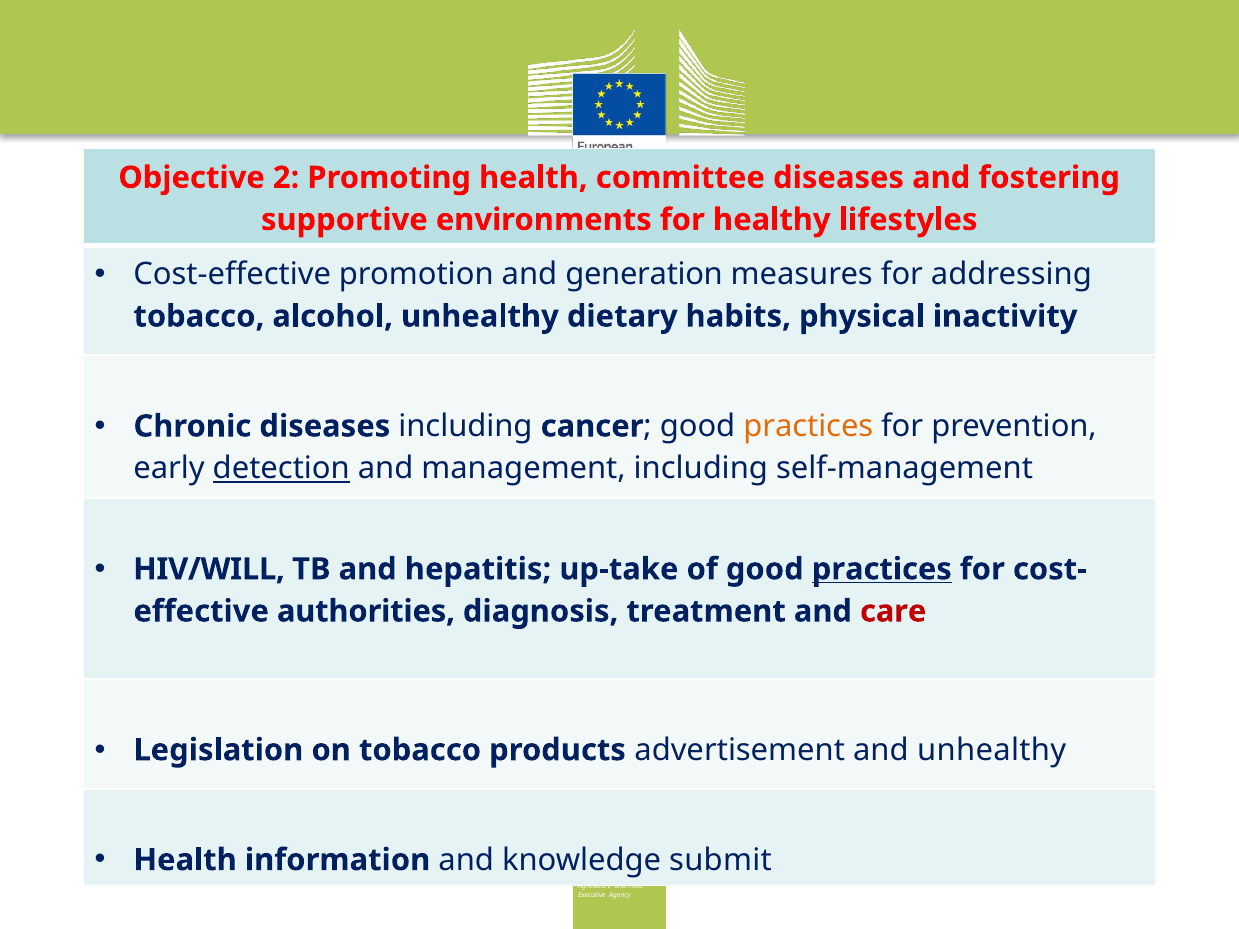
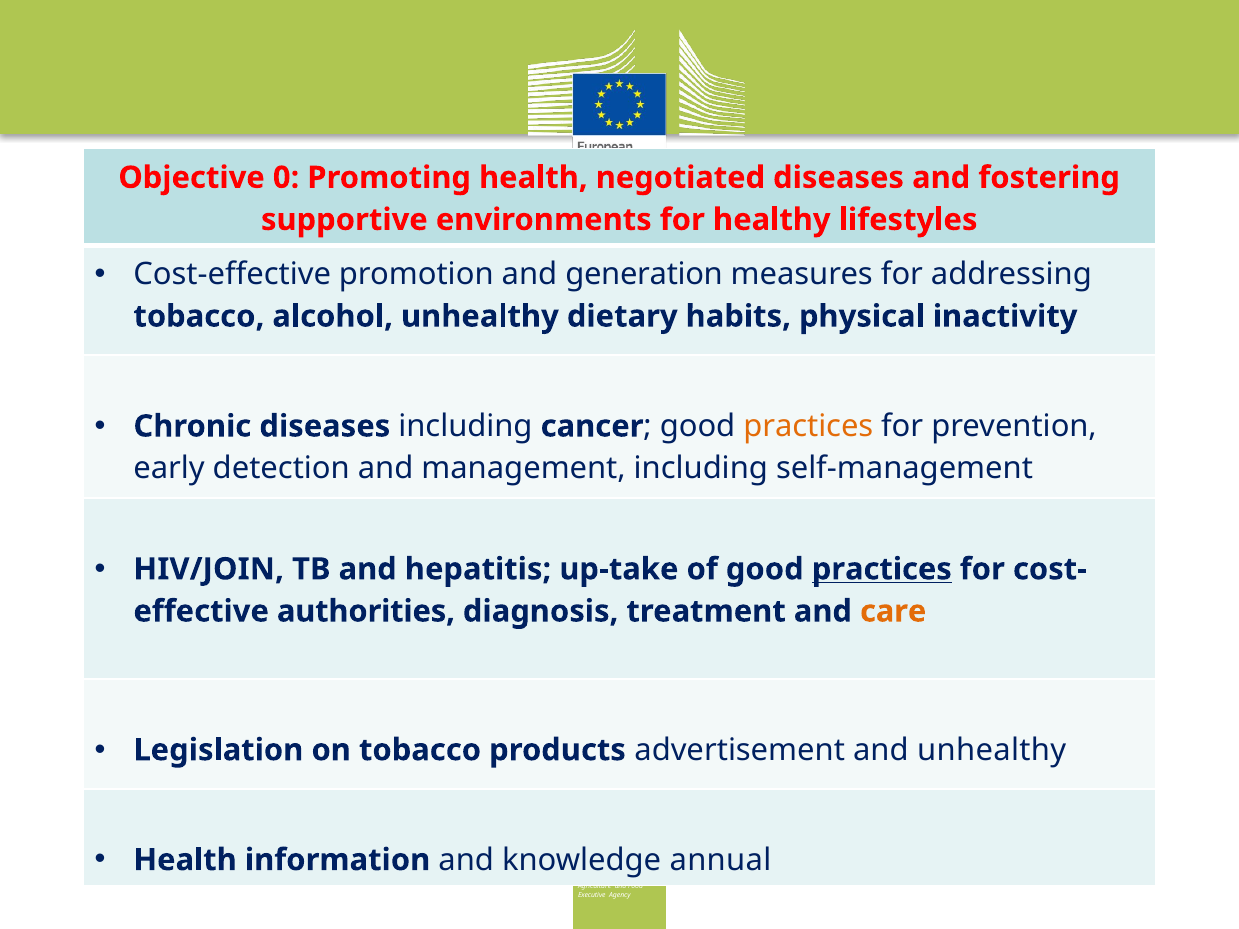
2: 2 -> 0
committee: committee -> negotiated
detection underline: present -> none
HIV/WILL: HIV/WILL -> HIV/JOIN
care colour: red -> orange
submit: submit -> annual
